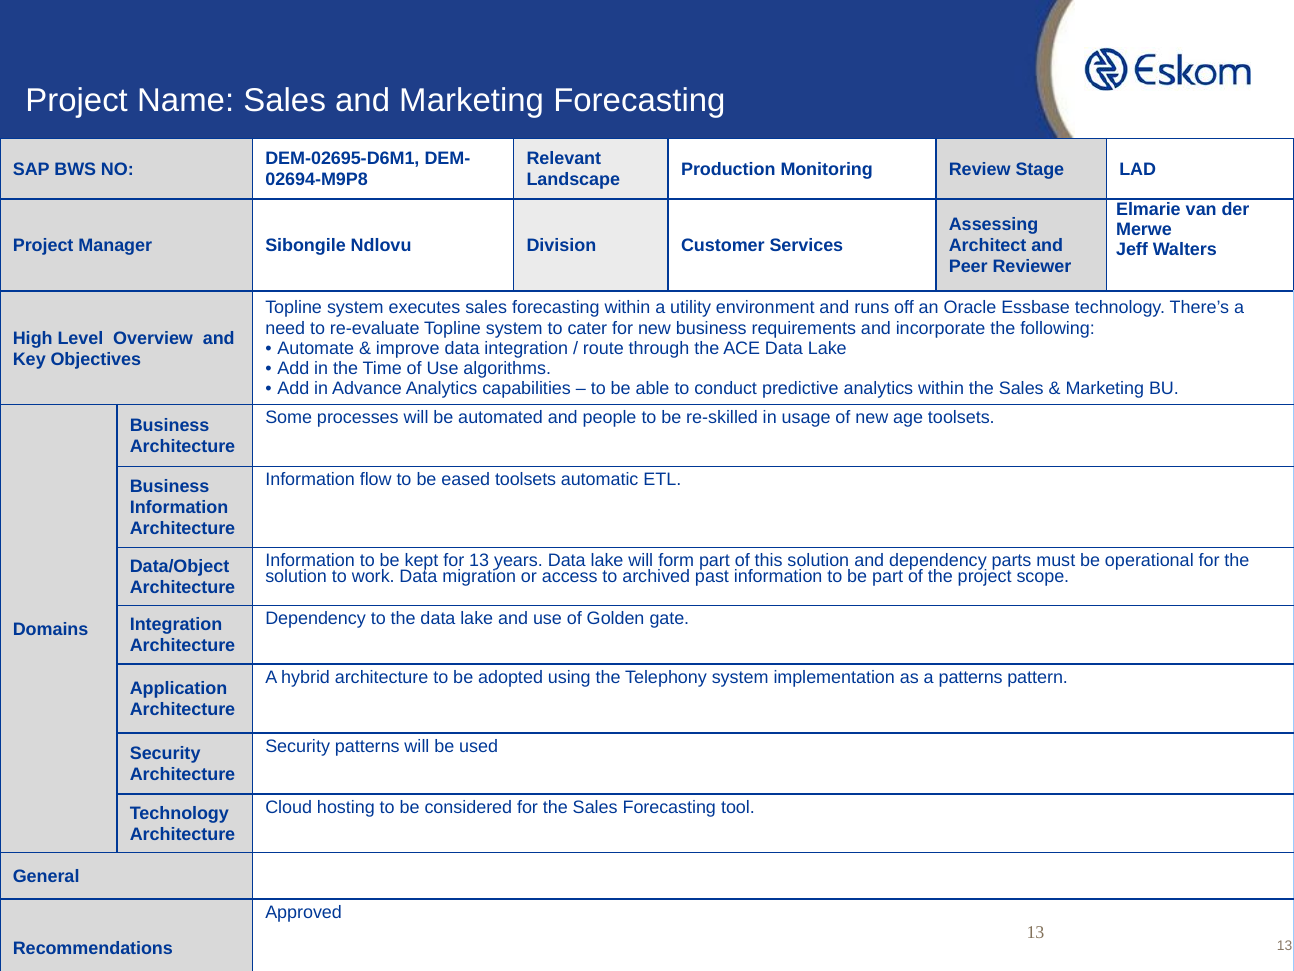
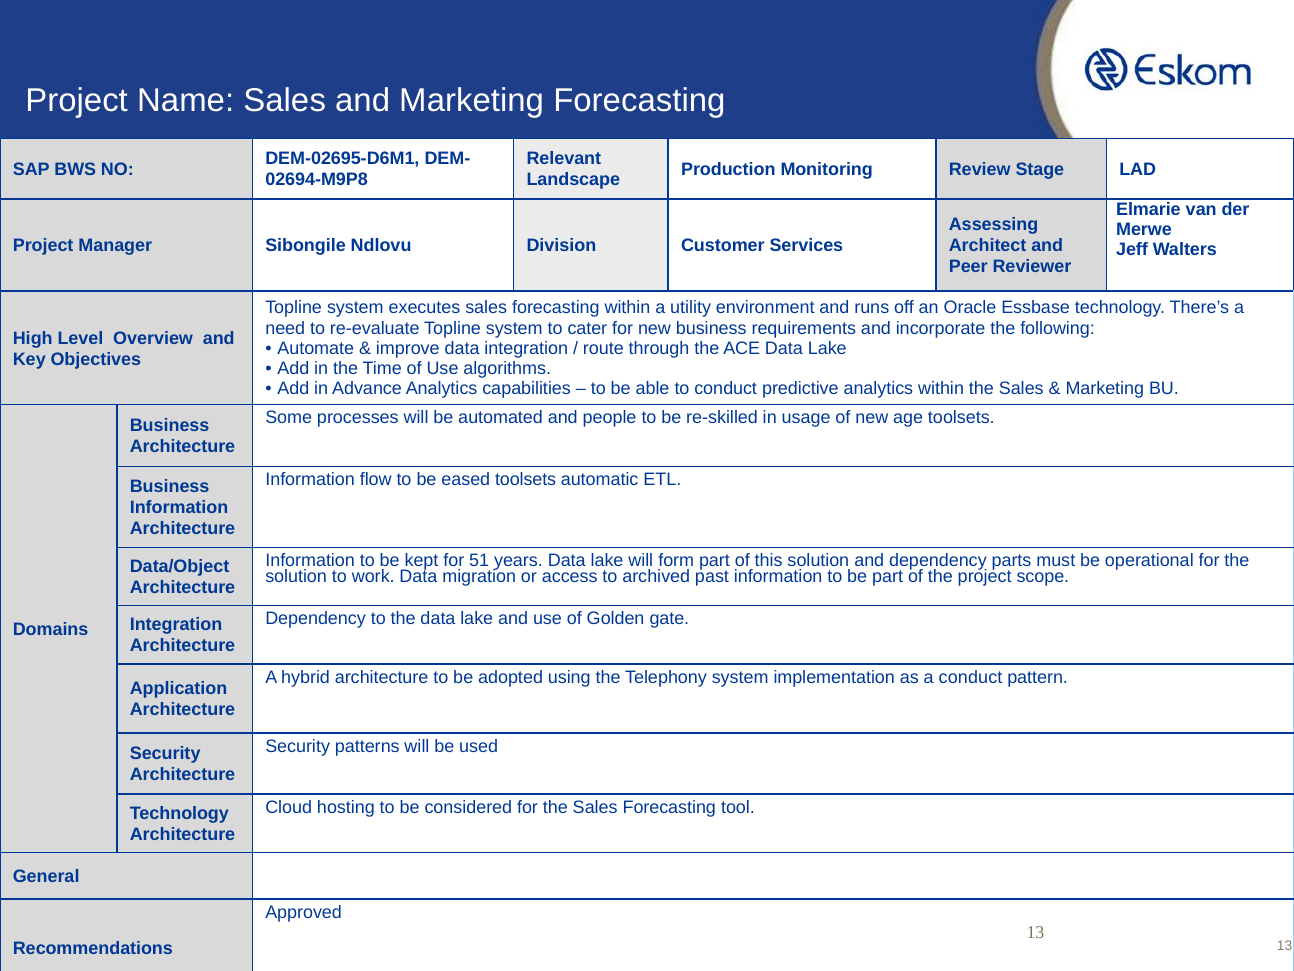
for 13: 13 -> 51
a patterns: patterns -> conduct
